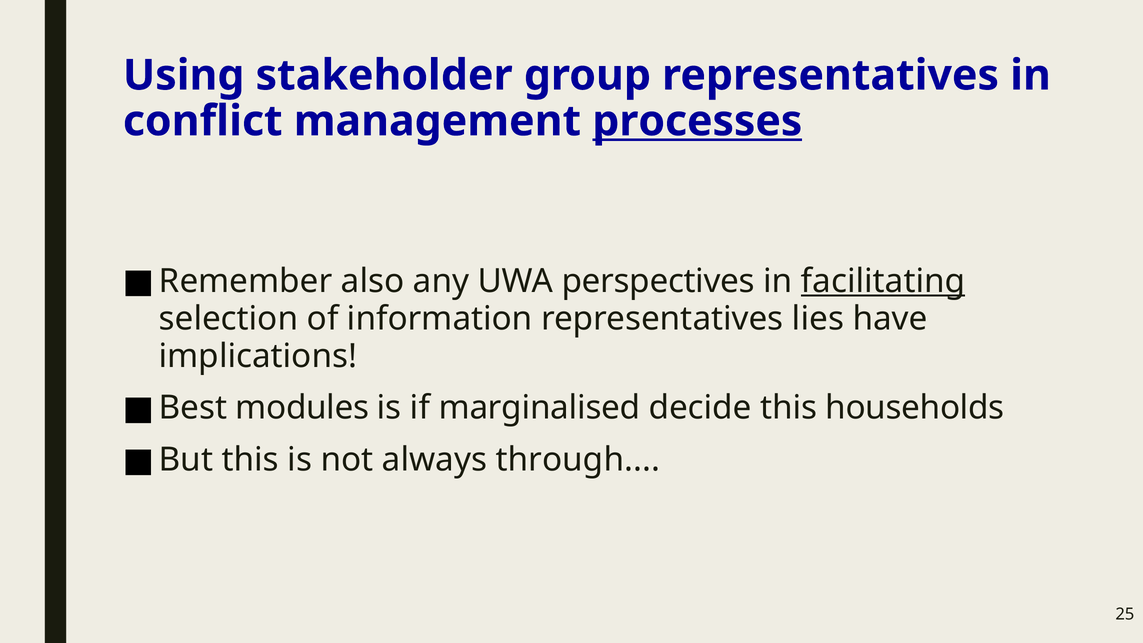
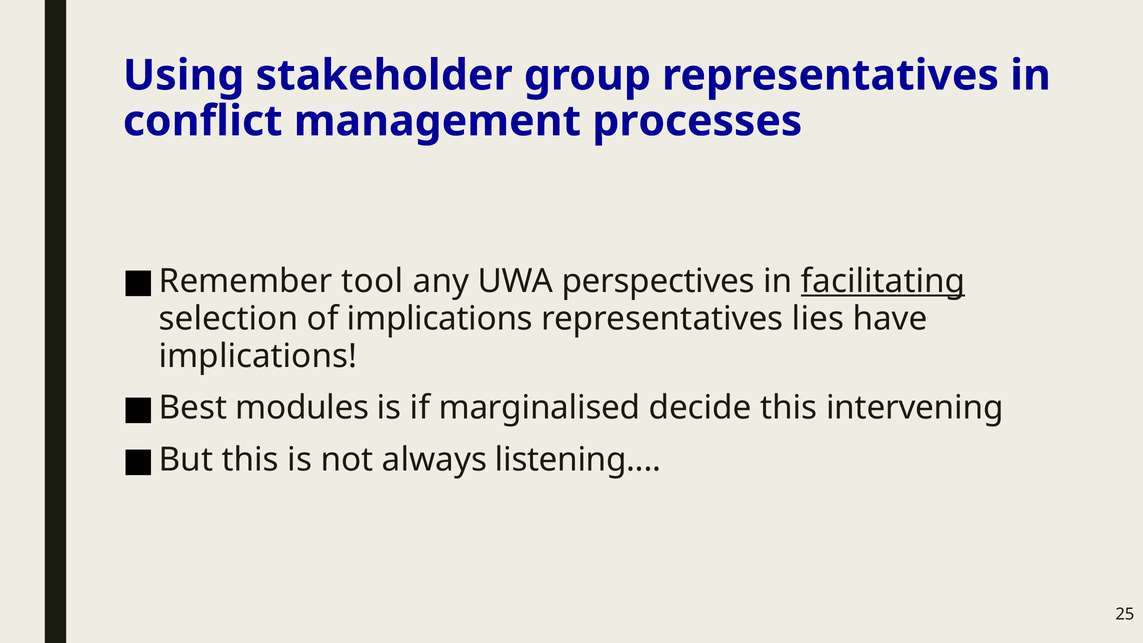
processes underline: present -> none
also: also -> tool
of information: information -> implications
households: households -> intervening
through: through -> listening
